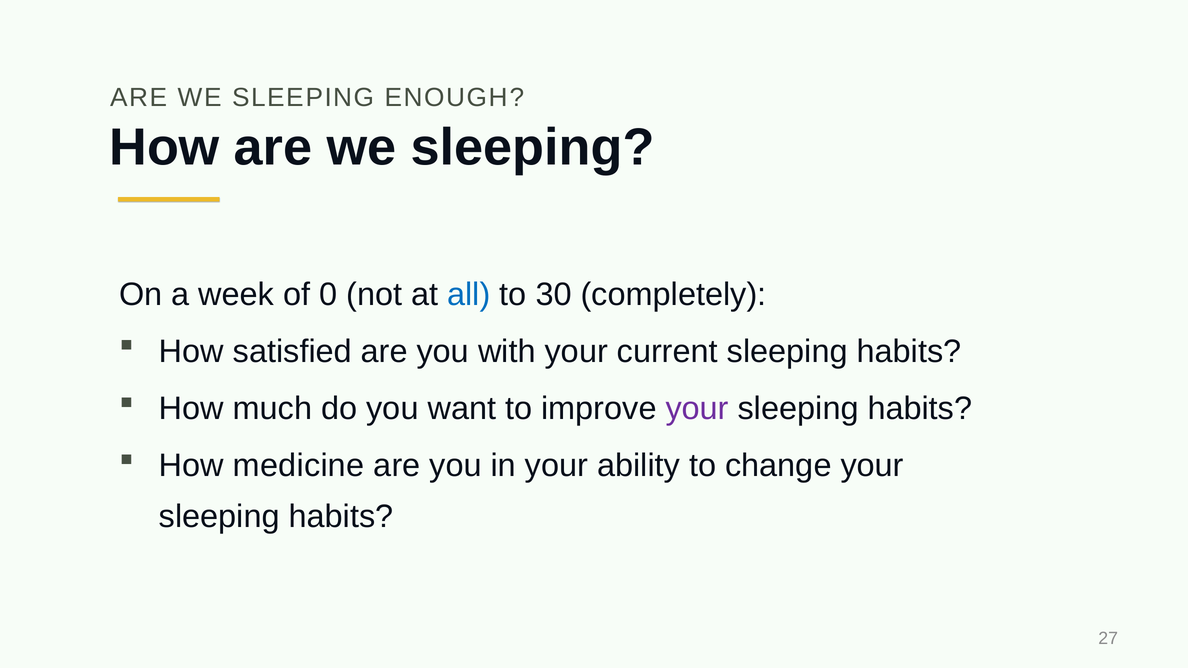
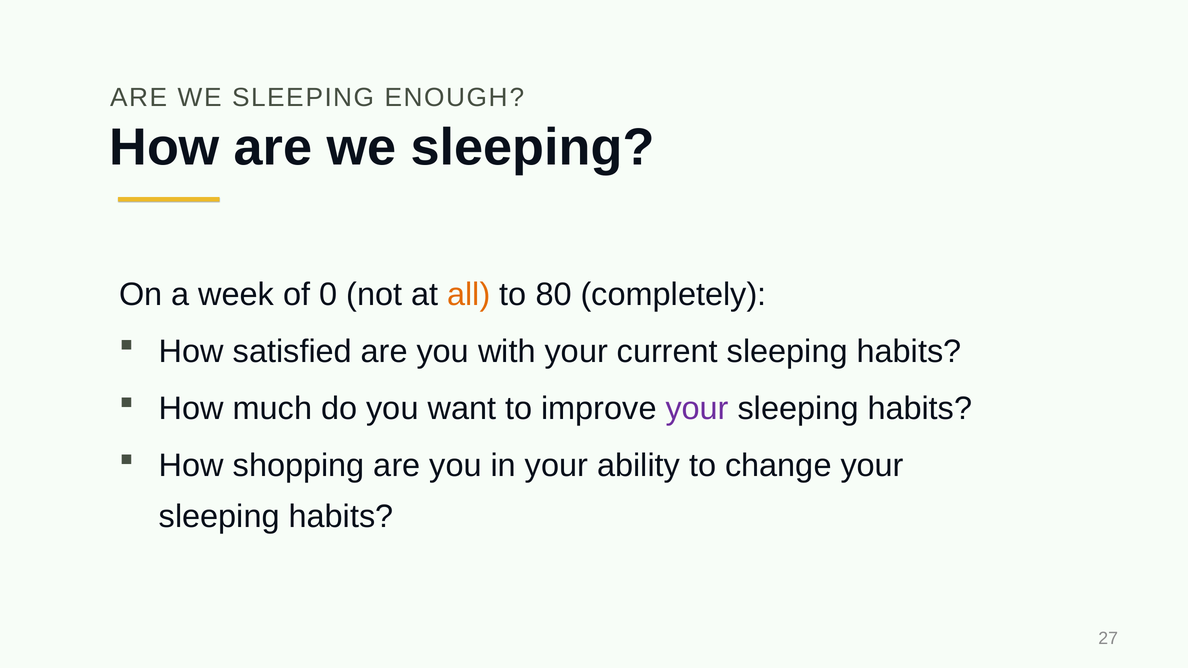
all colour: blue -> orange
30: 30 -> 80
medicine: medicine -> shopping
